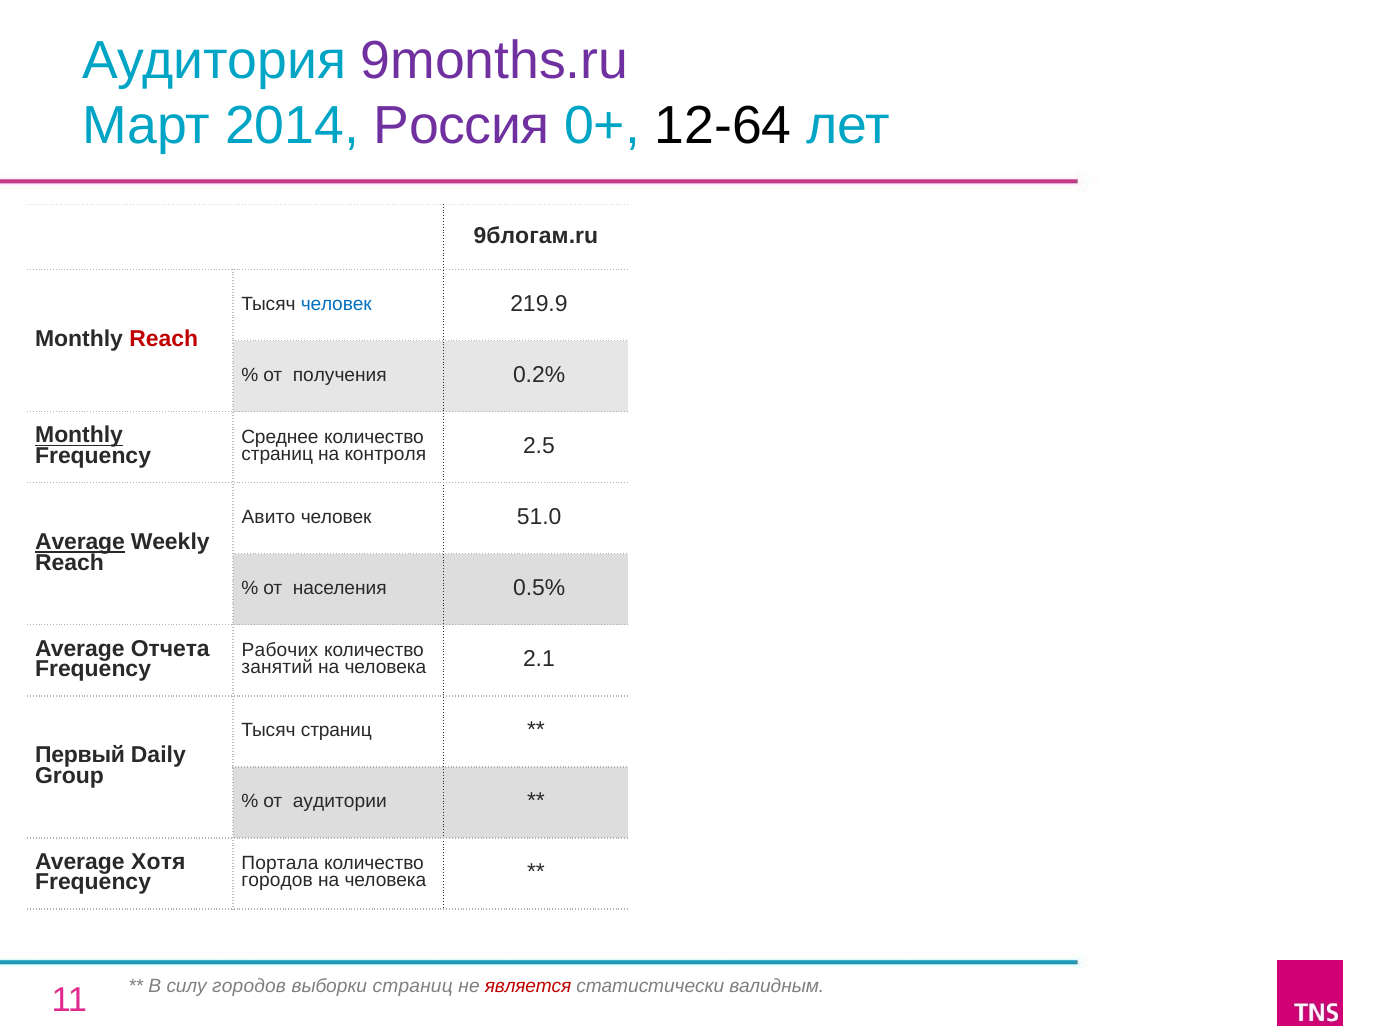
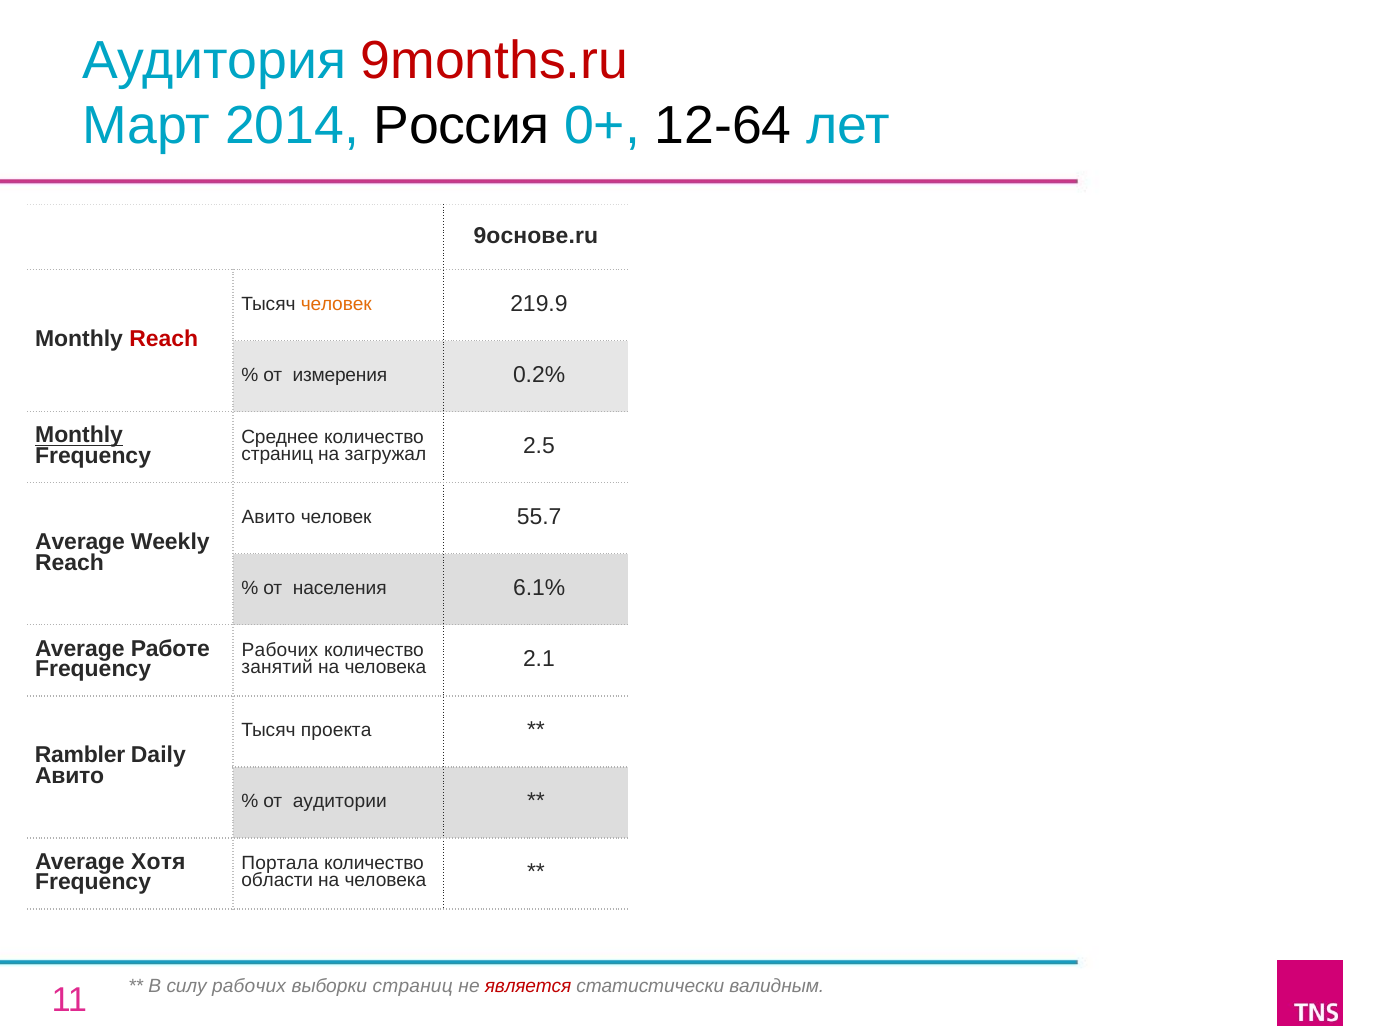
9months.ru colour: purple -> red
Россия colour: purple -> black
9блогам.ru: 9блогам.ru -> 9основе.ru
человек at (336, 304) colour: blue -> orange
получения: получения -> измерения
контроля: контроля -> загружал
51.0: 51.0 -> 55.7
Average at (80, 542) underline: present -> none
0.5%: 0.5% -> 6.1%
Отчета: Отчета -> Работе
Тысяч страниц: страниц -> проекта
Первый: Первый -> Rambler
Group at (70, 776): Group -> Авито
городов at (277, 881): городов -> области
силу городов: городов -> рабочих
